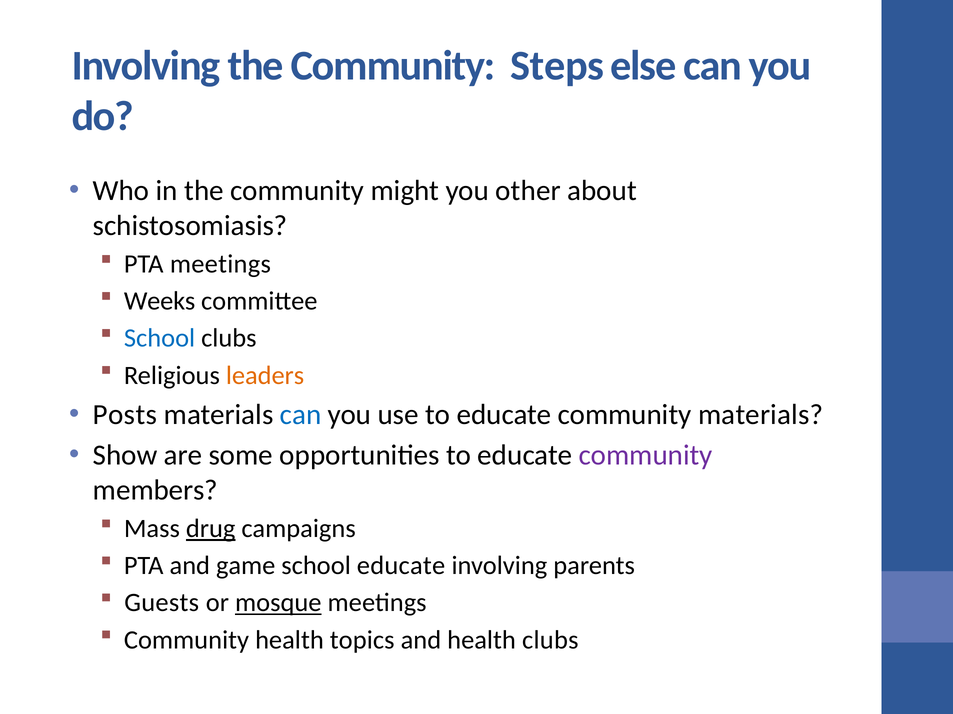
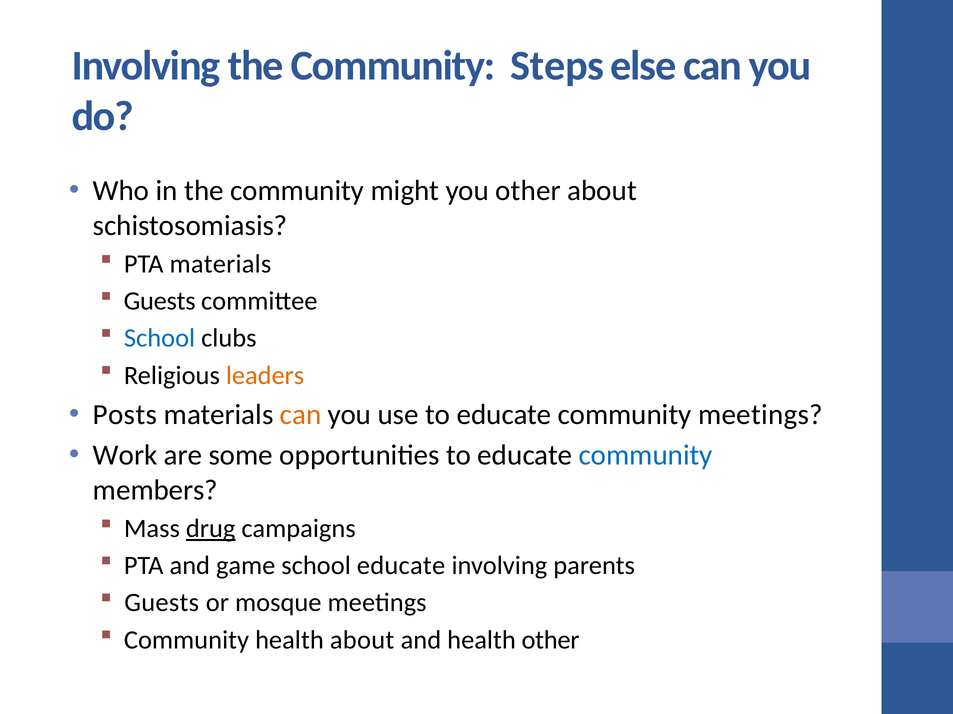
PTA meetings: meetings -> materials
Weeks at (160, 302): Weeks -> Guests
can at (301, 415) colour: blue -> orange
community materials: materials -> meetings
Show: Show -> Work
community at (646, 456) colour: purple -> blue
mosque underline: present -> none
health topics: topics -> about
health clubs: clubs -> other
